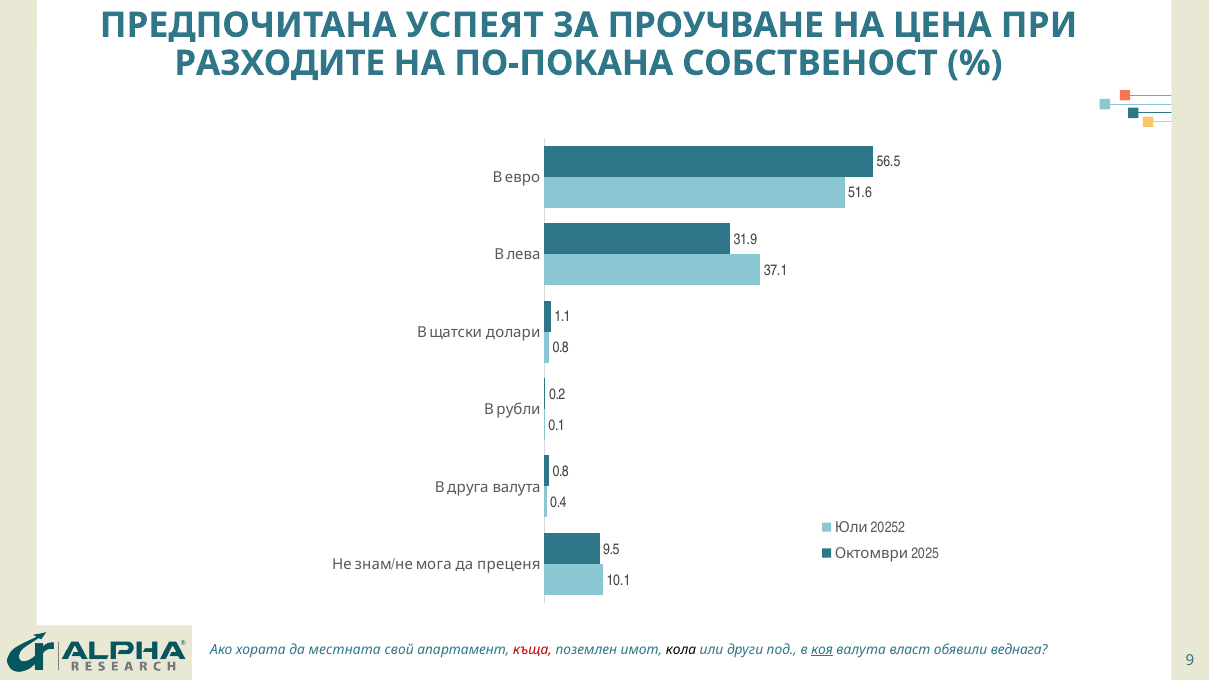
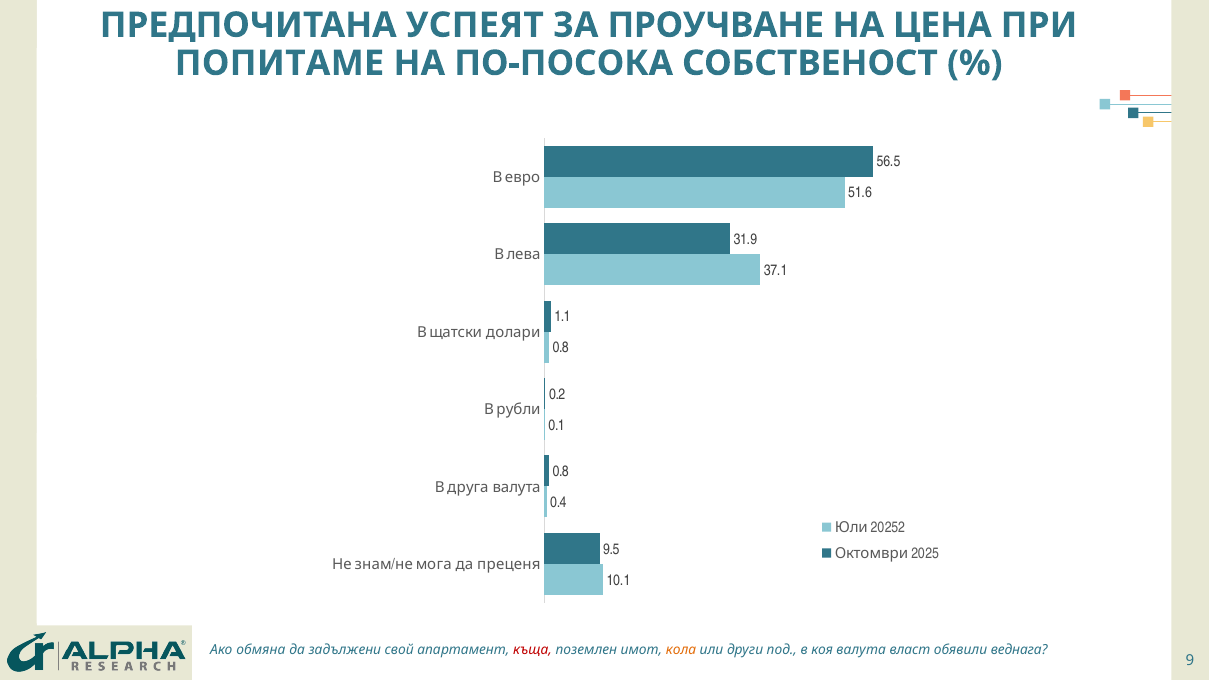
РАЗХОДИТЕ: РАЗХОДИТЕ -> ПОПИТАМЕ
ПО-ПОКАНА: ПО-ПОКАНА -> ПО-ПОСОКА
хората: хората -> обмяна
местната: местната -> задължени
кола colour: black -> orange
коя underline: present -> none
